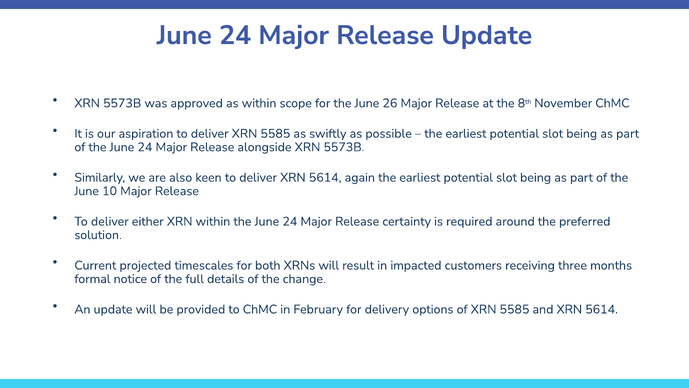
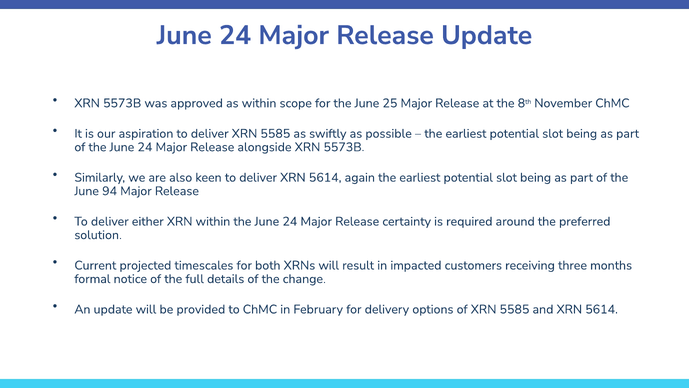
26: 26 -> 25
10: 10 -> 94
